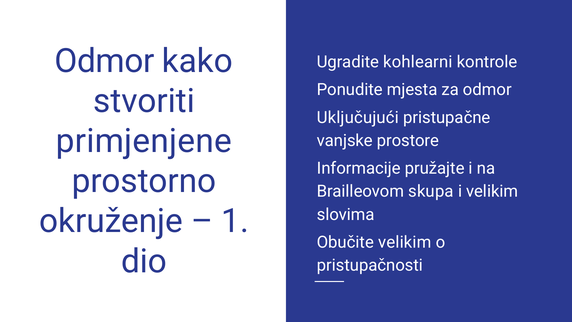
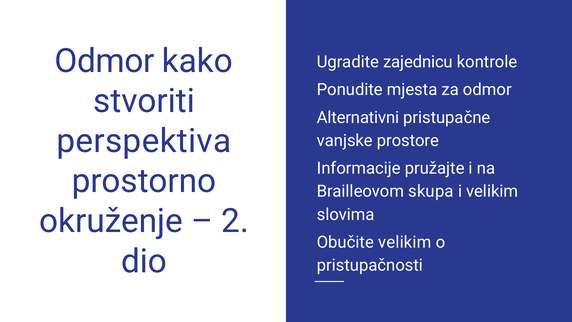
kohlearni: kohlearni -> zajednicu
Uključujući: Uključujući -> Alternativni
primjenjene: primjenjene -> perspektiva
1: 1 -> 2
